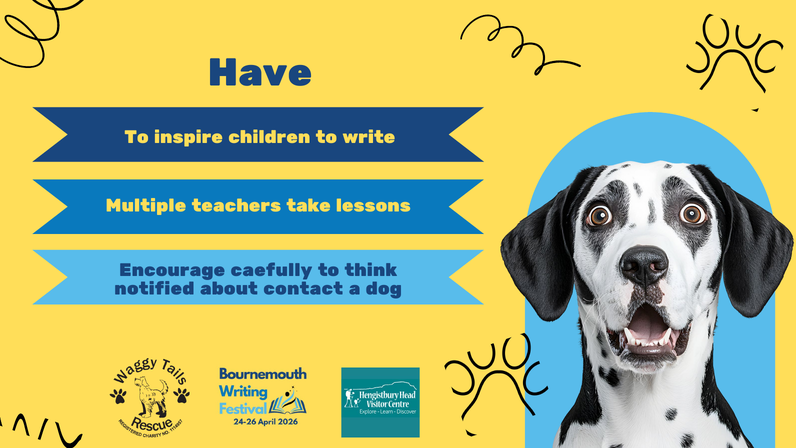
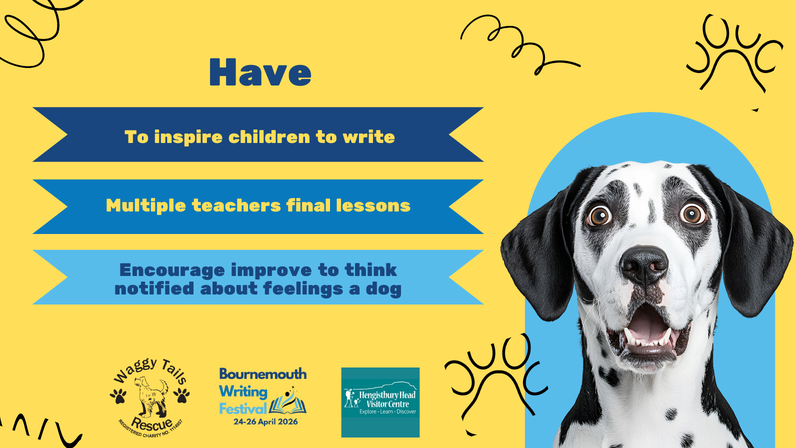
take: take -> final
caefully: caefully -> improve
contact: contact -> feelings
